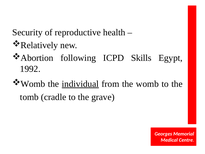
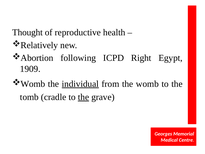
Security: Security -> Thought
Skills: Skills -> Right
1992: 1992 -> 1909
the at (83, 97) underline: none -> present
